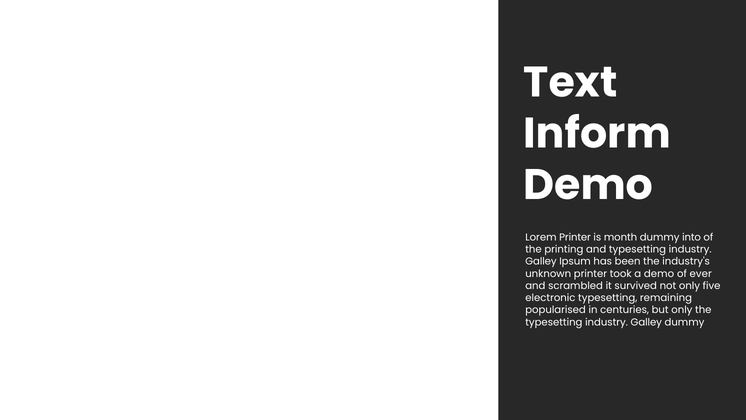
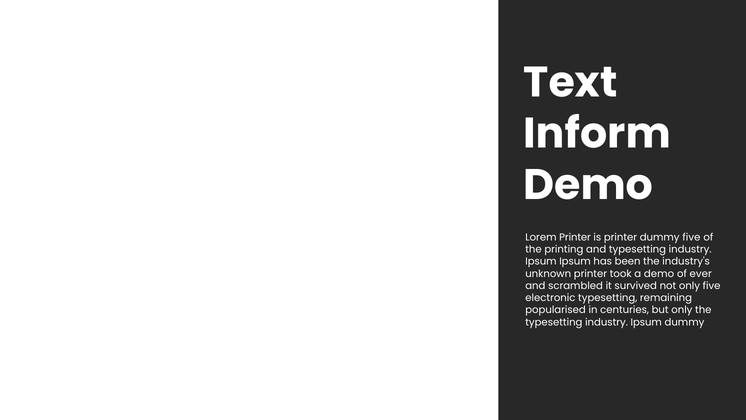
is month: month -> printer
dummy into: into -> five
Galley at (541, 261): Galley -> Ipsum
Galley at (646, 322): Galley -> Ipsum
